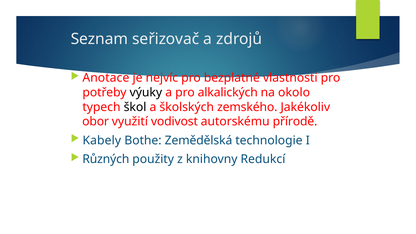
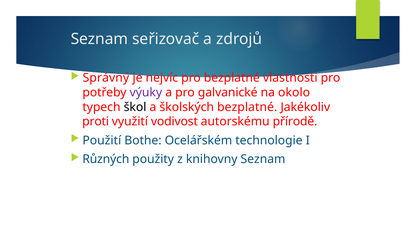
Anotace: Anotace -> Správný
výuky colour: black -> purple
alkalických: alkalických -> galvanické
školských zemského: zemského -> bezplatné
obor: obor -> proti
Kabely: Kabely -> Použití
Zemědělská: Zemědělská -> Ocelářském
knihovny Redukcí: Redukcí -> Seznam
